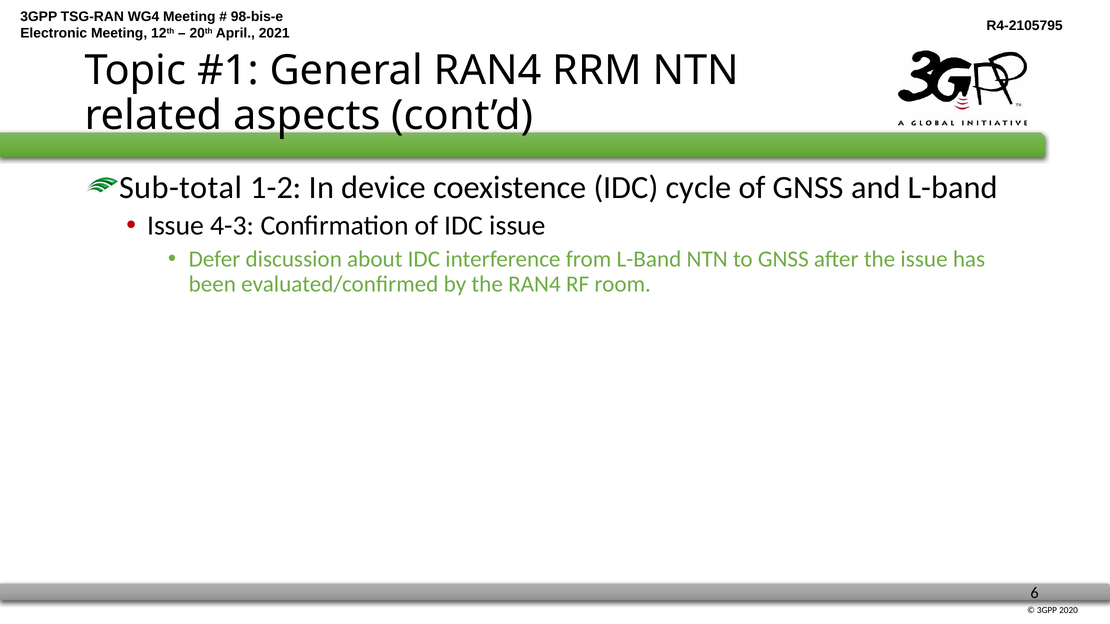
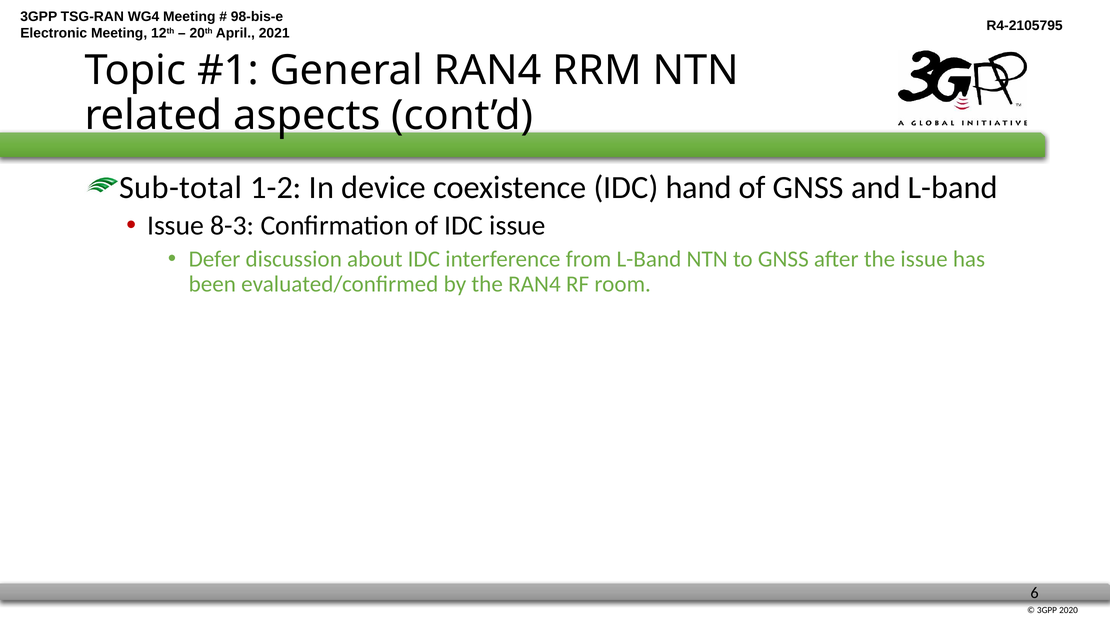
cycle: cycle -> hand
4-3: 4-3 -> 8-3
